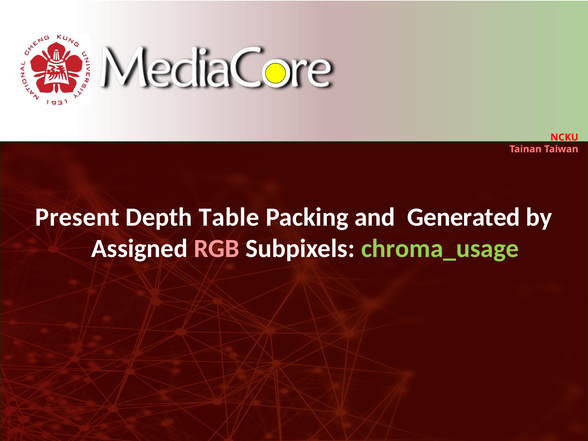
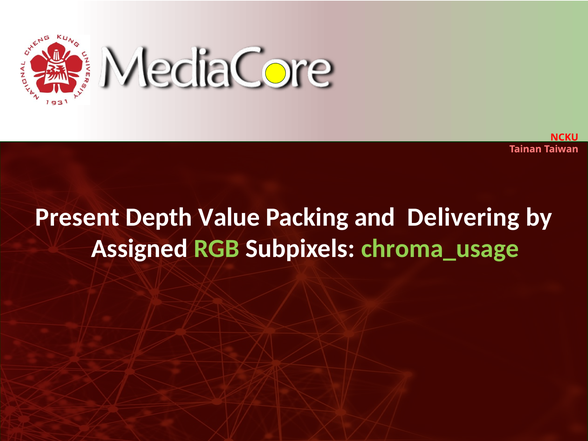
Table: Table -> Value
Generated: Generated -> Delivering
RGB colour: pink -> light green
